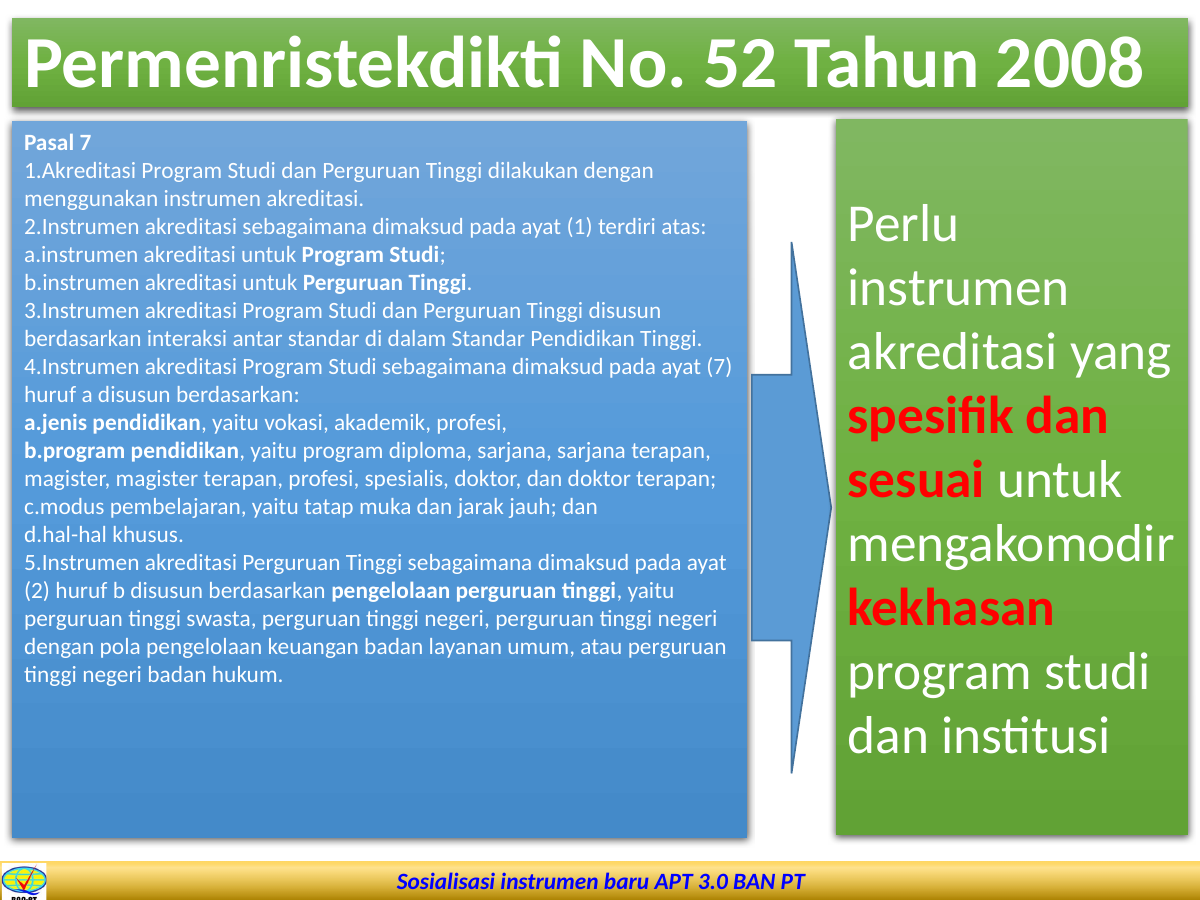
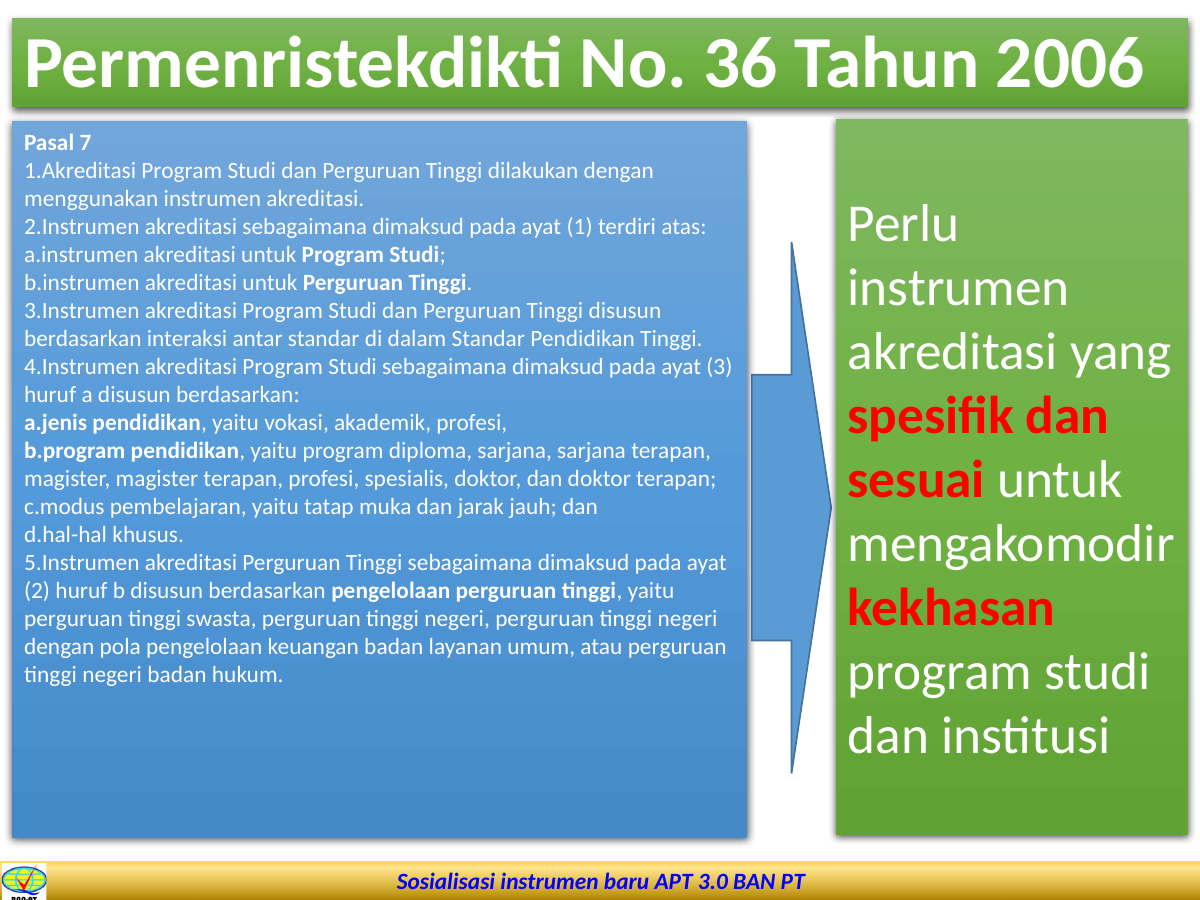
52: 52 -> 36
2008: 2008 -> 2006
ayat 7: 7 -> 3
